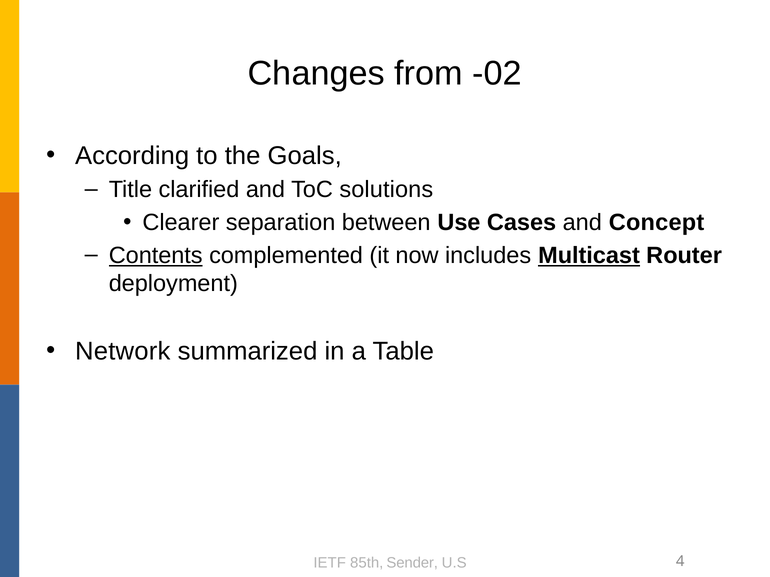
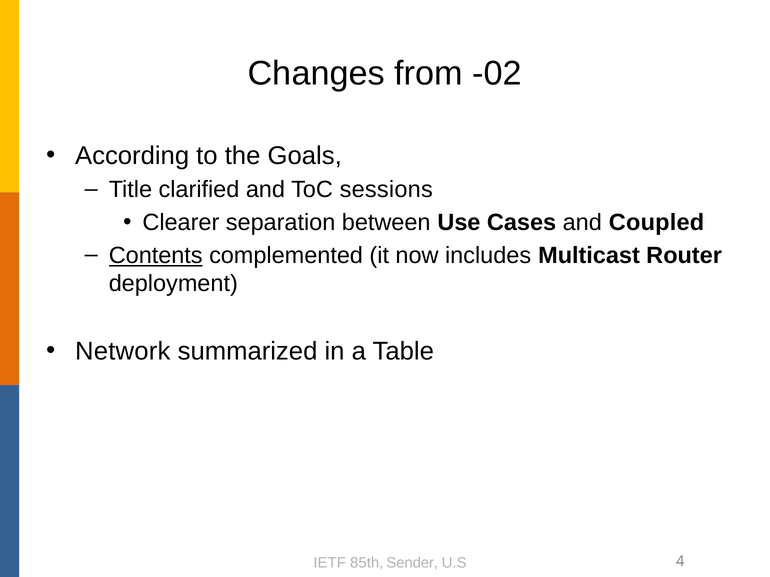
solutions: solutions -> sessions
Concept: Concept -> Coupled
Multicast underline: present -> none
